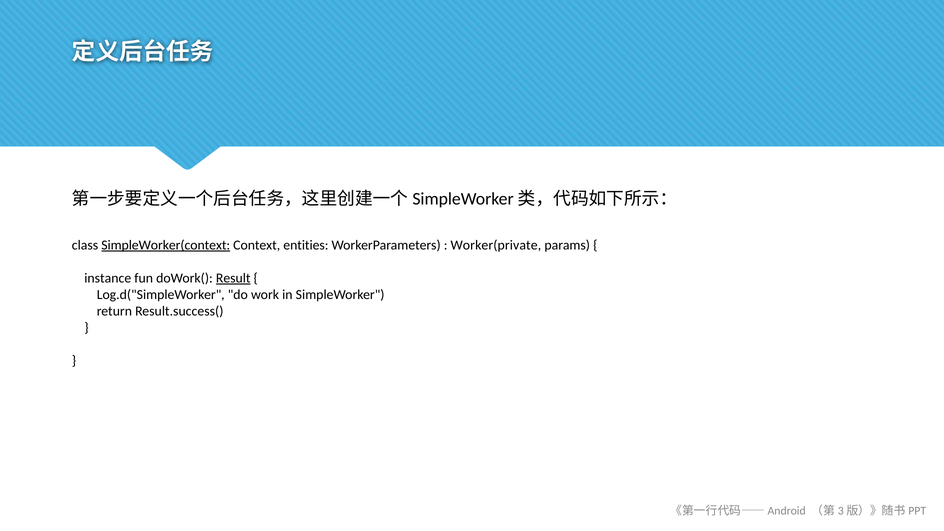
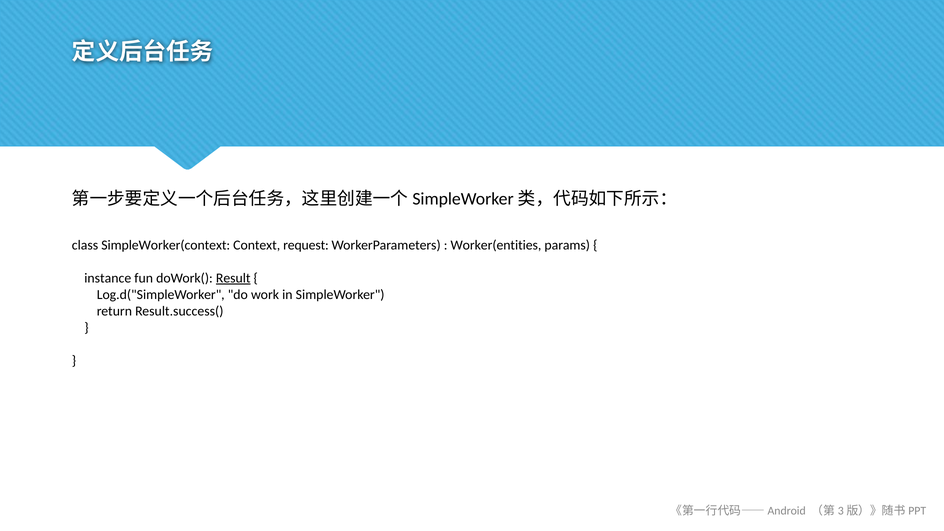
SimpleWorker(context underline: present -> none
entities: entities -> request
Worker(private: Worker(private -> Worker(entities
